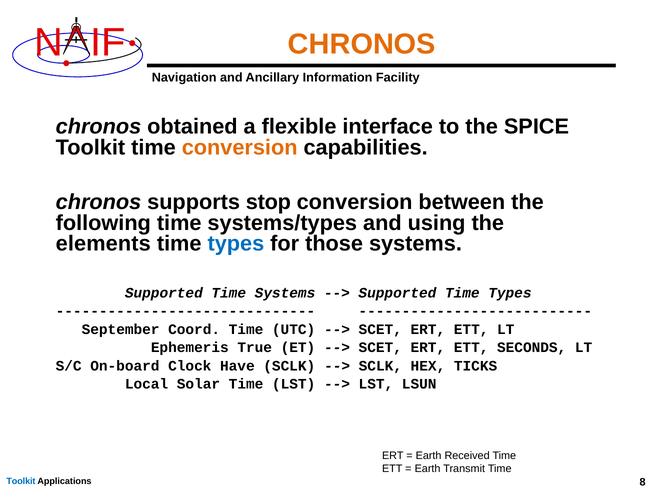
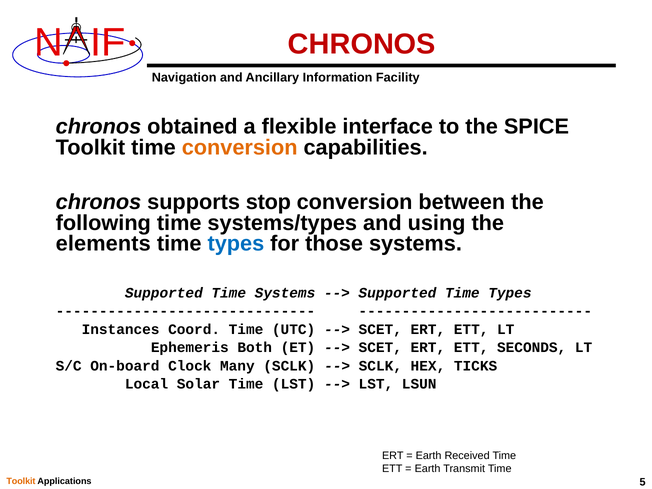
CHRONOS at (362, 44) colour: orange -> red
September: September -> Instances
True: True -> Both
Have: Have -> Many
Toolkit at (21, 481) colour: blue -> orange
8: 8 -> 5
